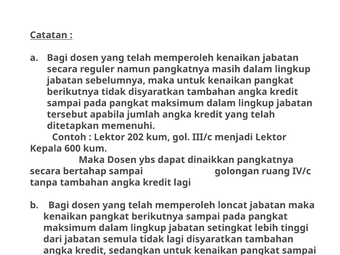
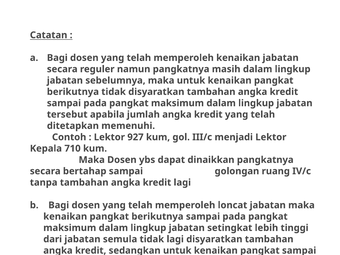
202: 202 -> 927
600: 600 -> 710
